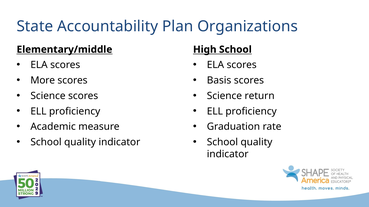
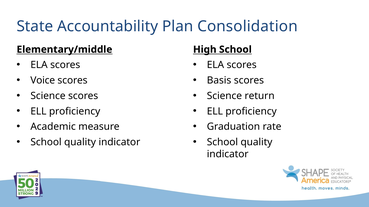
Organizations: Organizations -> Consolidation
More: More -> Voice
